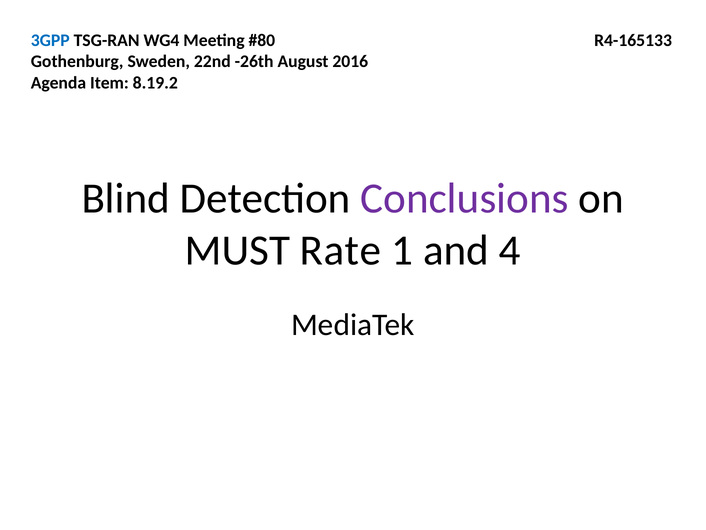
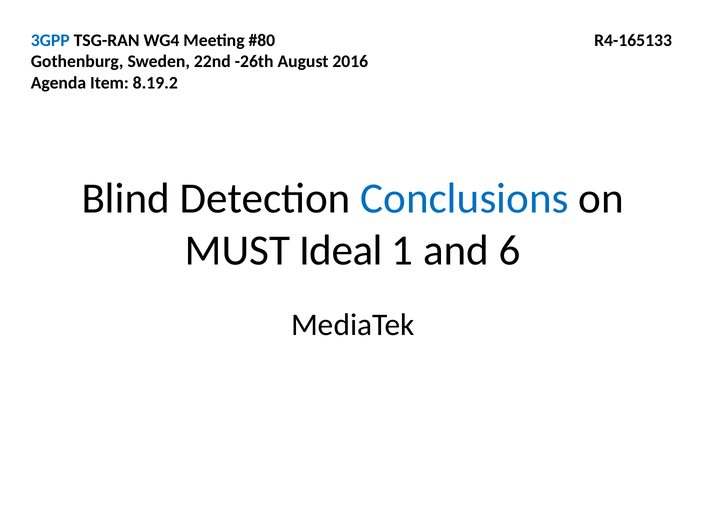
Conclusions colour: purple -> blue
Rate: Rate -> Ideal
4: 4 -> 6
